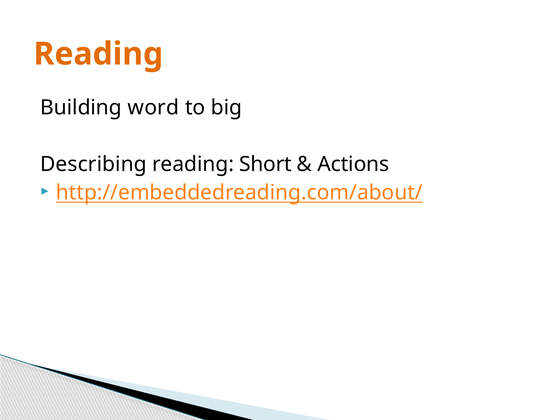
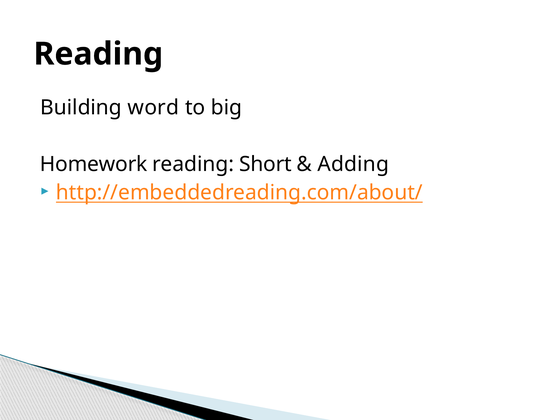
Reading at (98, 54) colour: orange -> black
Describing: Describing -> Homework
Actions: Actions -> Adding
